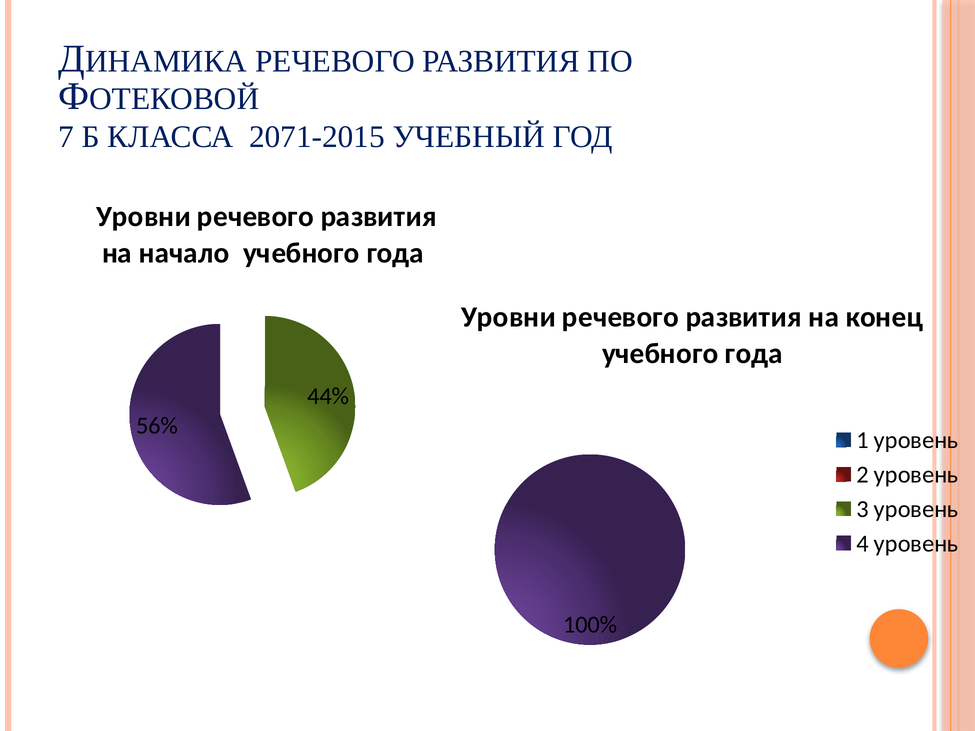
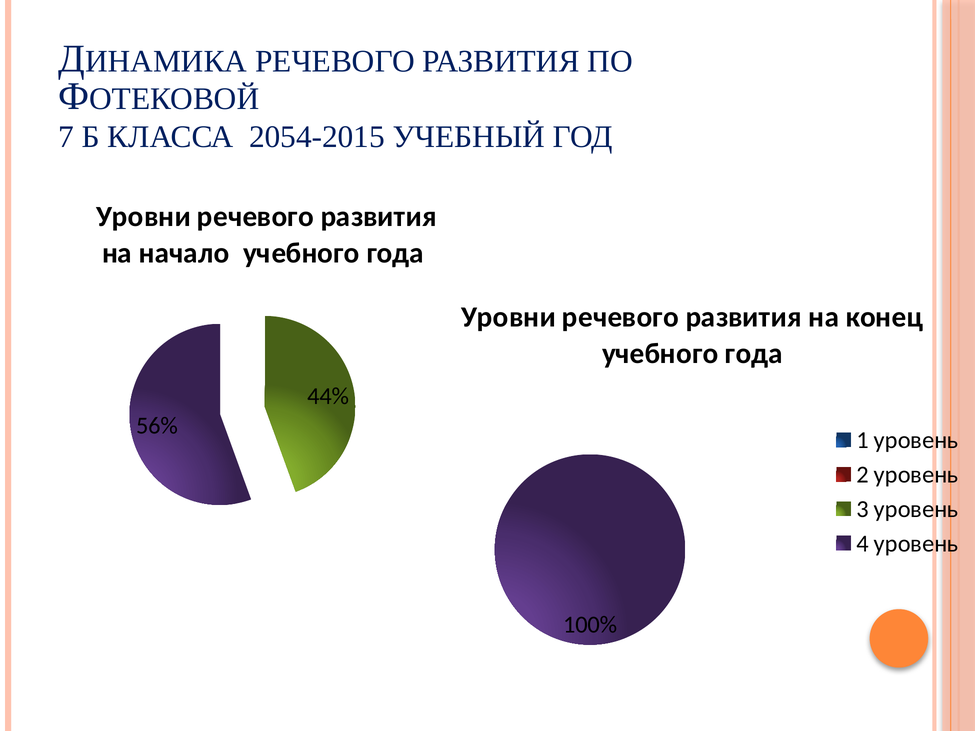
2071-2015: 2071-2015 -> 2054-2015
